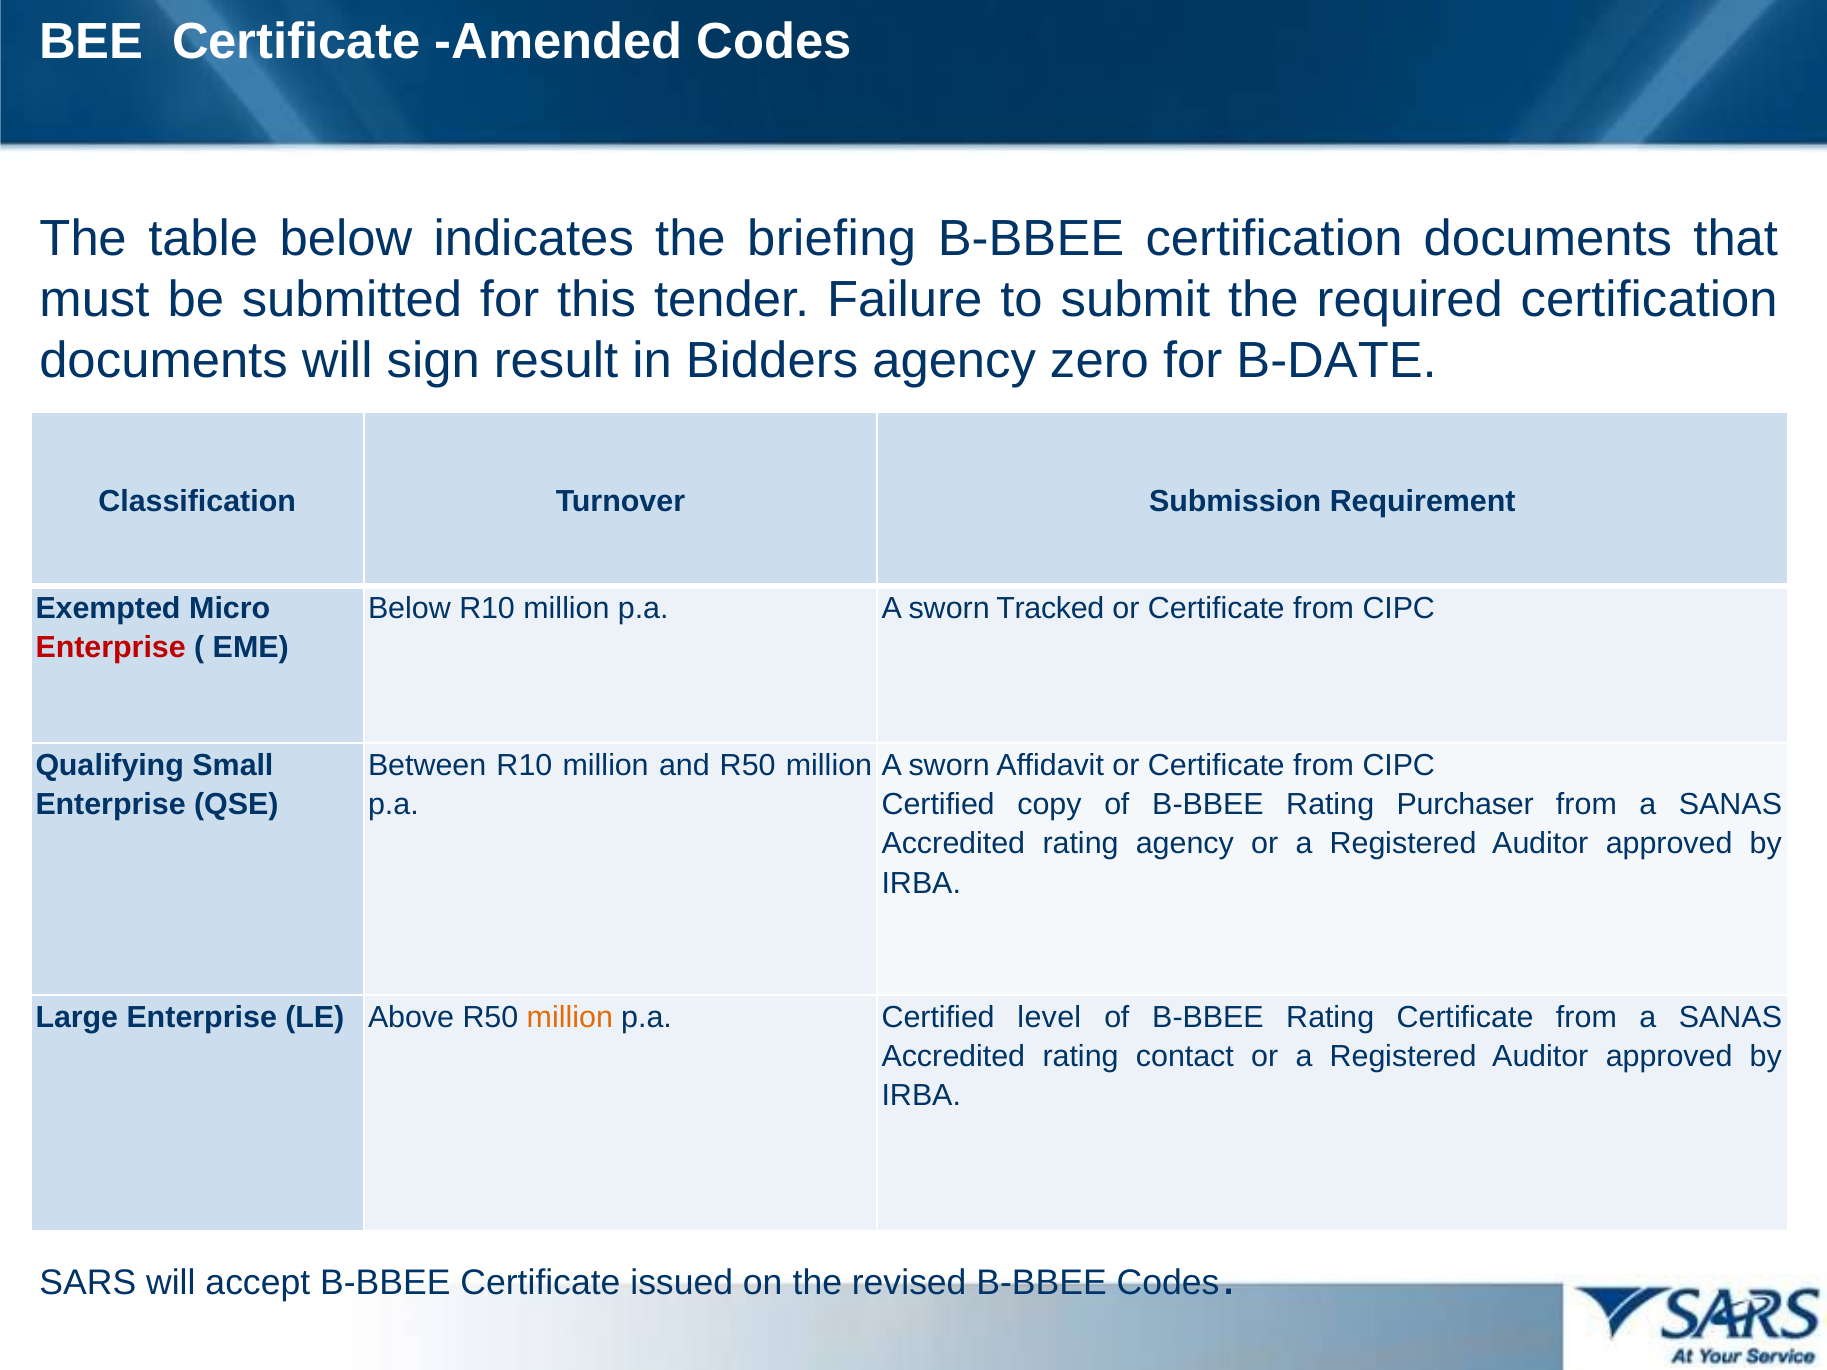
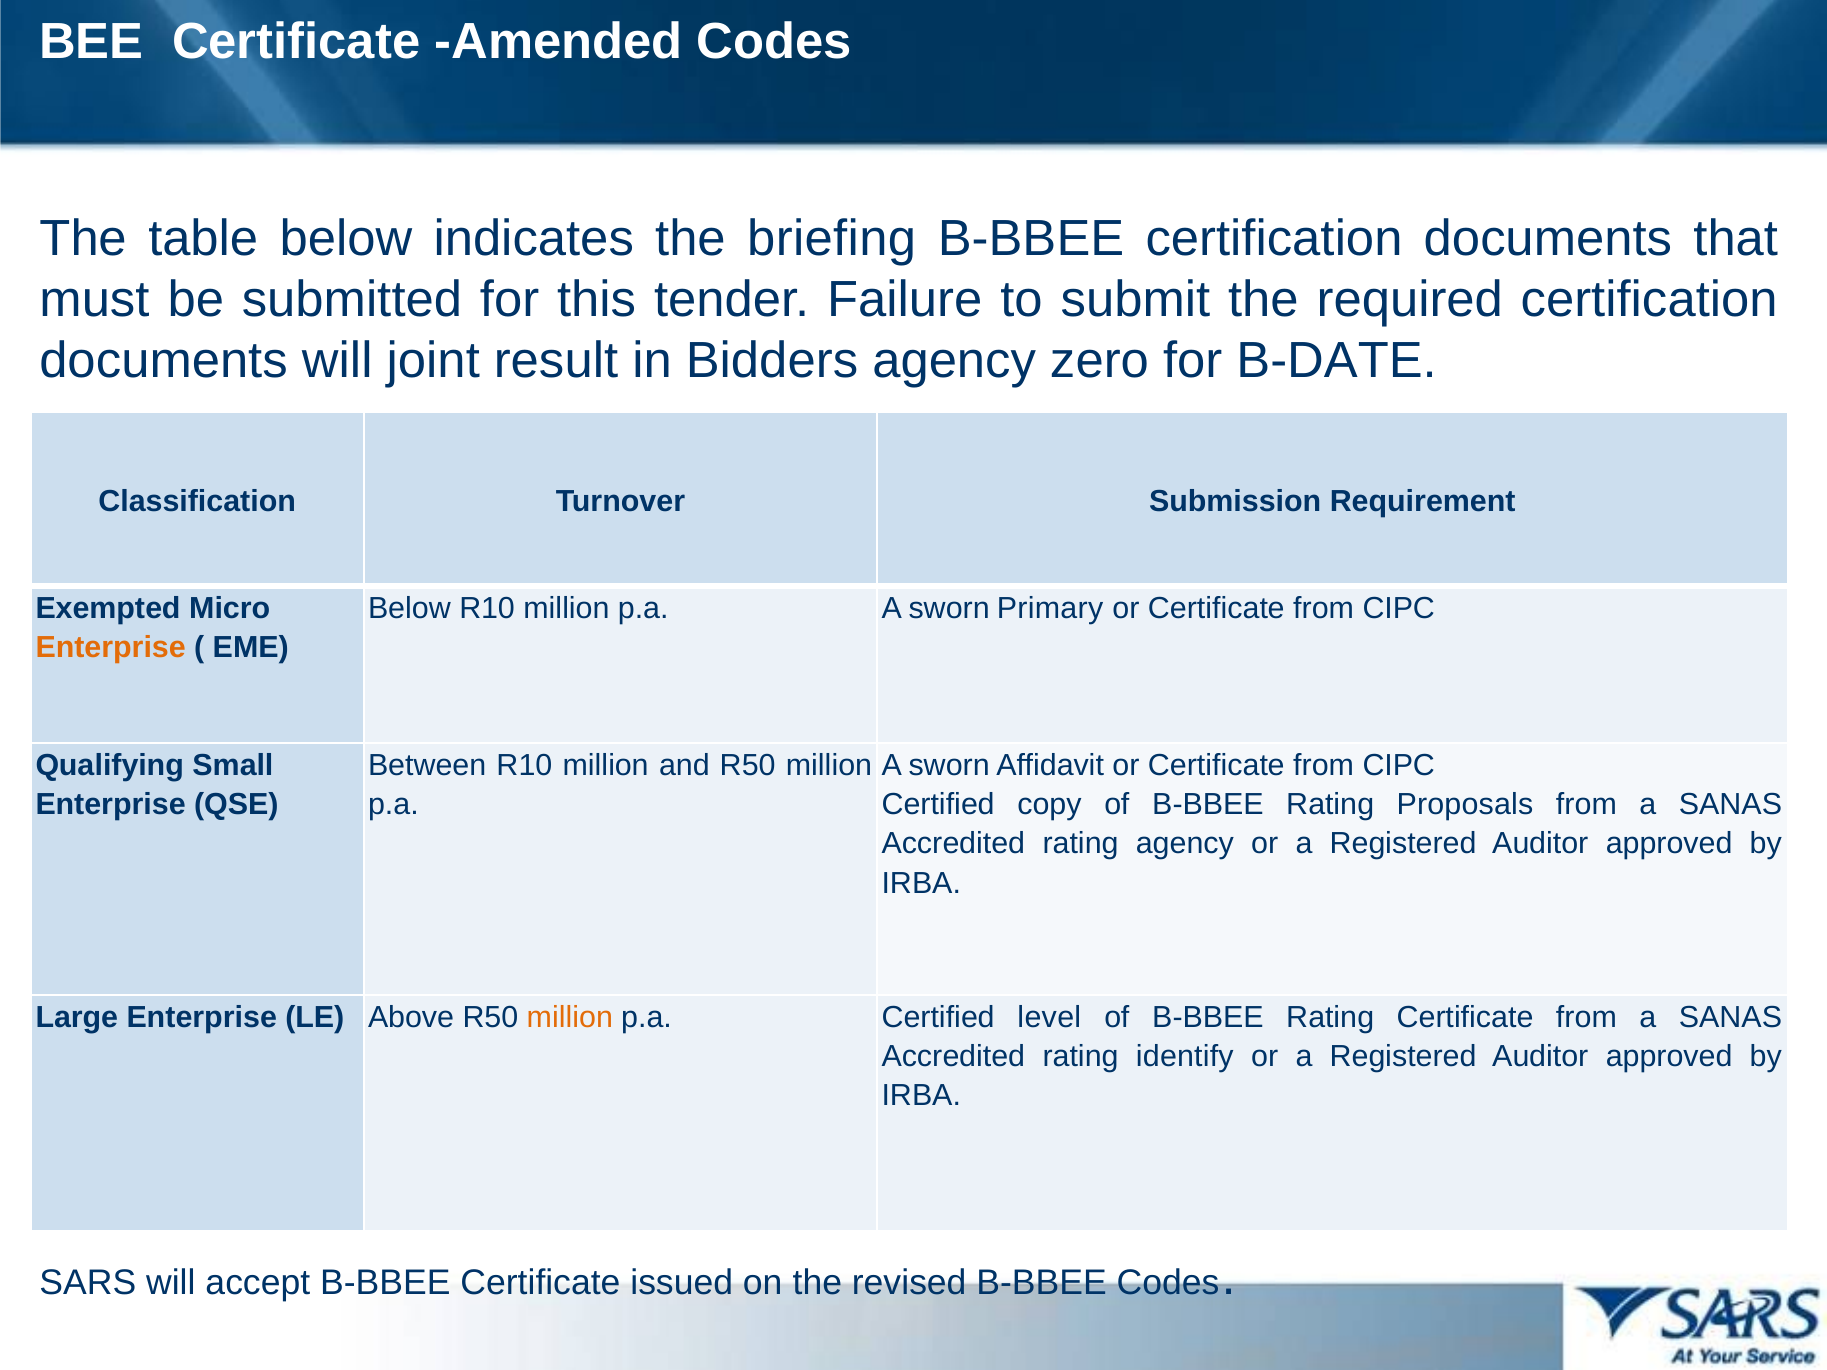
sign: sign -> joint
Tracked: Tracked -> Primary
Enterprise at (111, 648) colour: red -> orange
Purchaser: Purchaser -> Proposals
contact: contact -> identify
